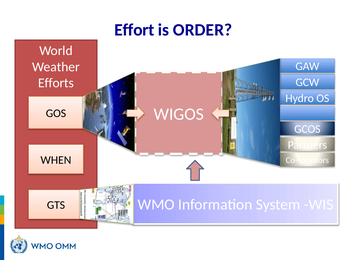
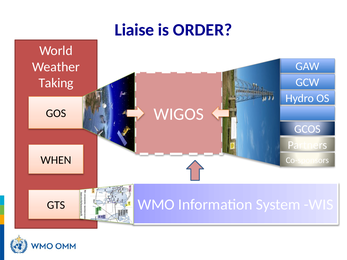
Effort: Effort -> Liaise
Efforts: Efforts -> Taking
